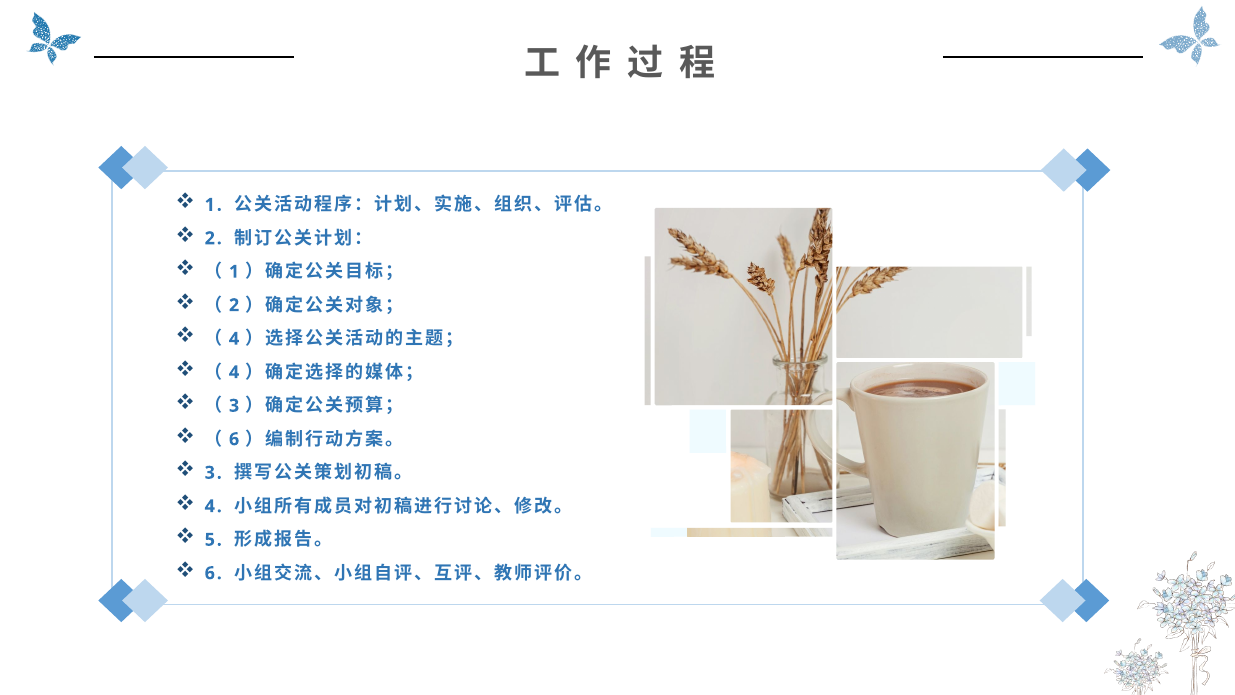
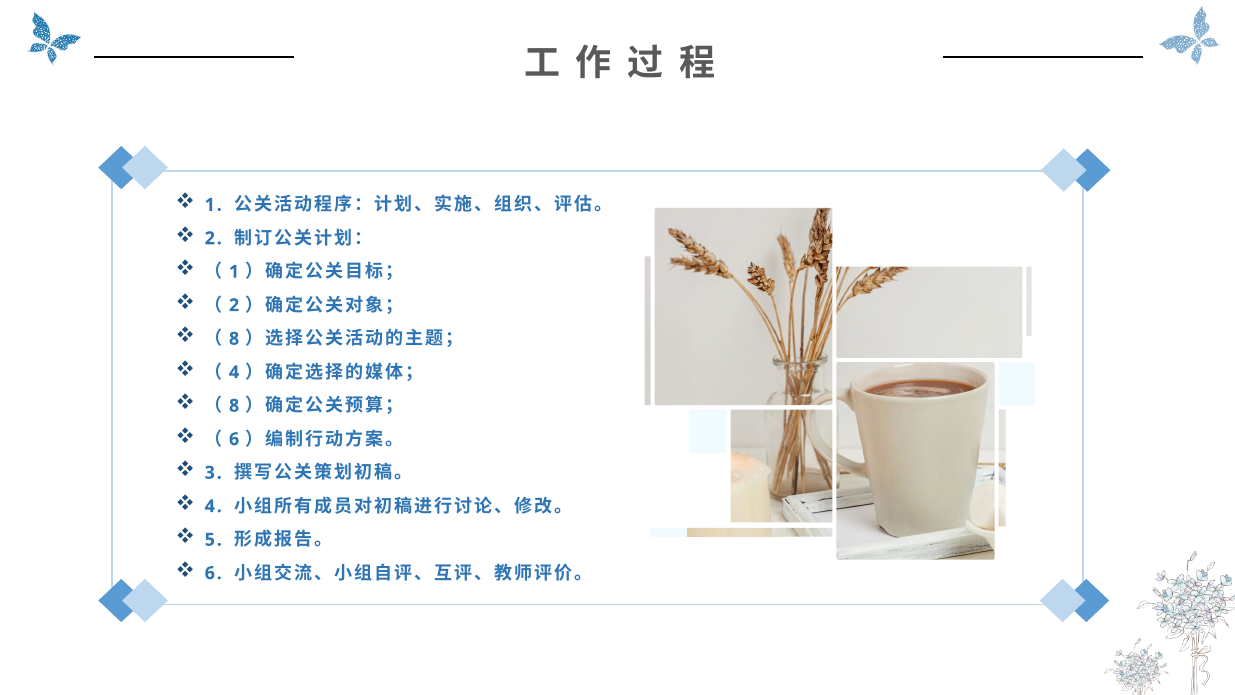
4 at (234, 339): 4 -> 8
3 at (234, 406): 3 -> 8
